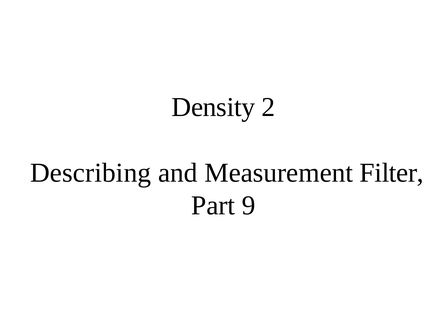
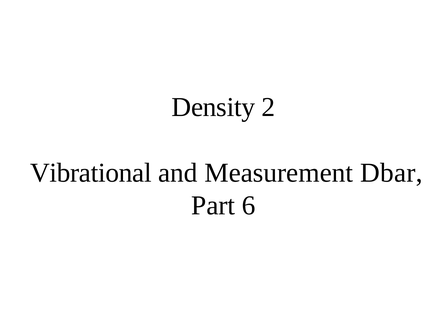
Describing: Describing -> Vibrational
Filter: Filter -> Dbar
9: 9 -> 6
